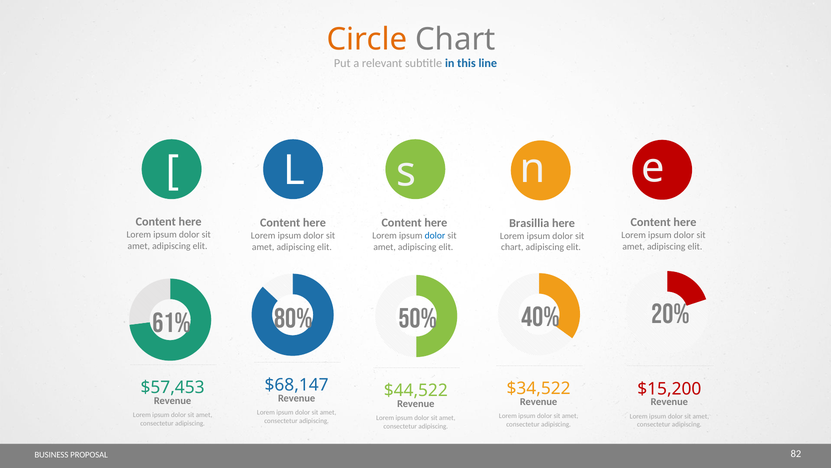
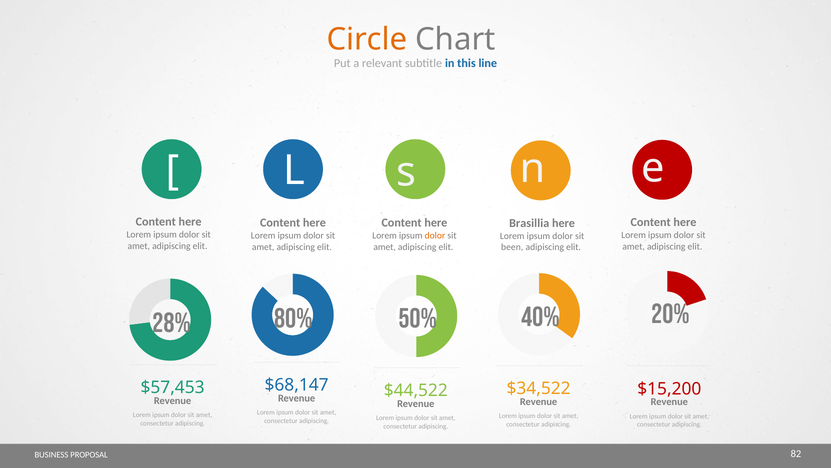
dolor at (435, 235) colour: blue -> orange
chart at (512, 247): chart -> been
61%: 61% -> 28%
